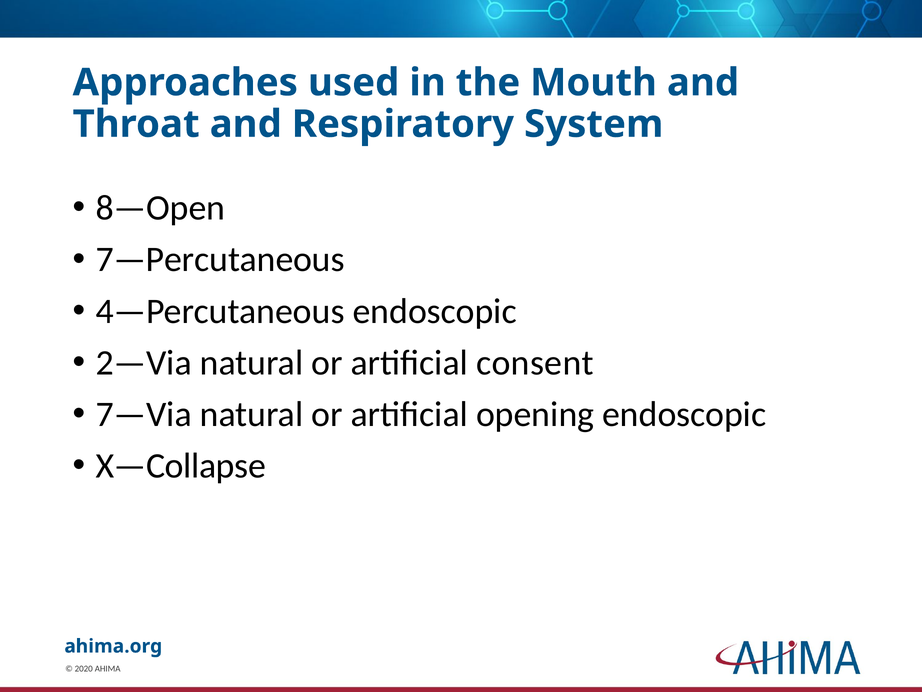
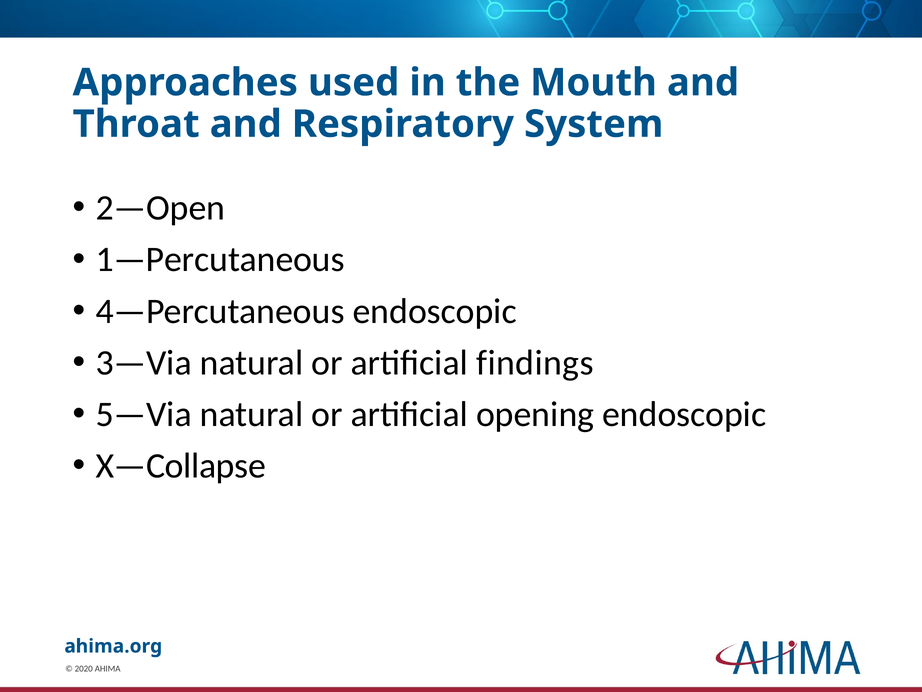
8—Open: 8—Open -> 2—Open
7—Percutaneous: 7—Percutaneous -> 1—Percutaneous
2—Via: 2—Via -> 3—Via
consent: consent -> findings
7—Via: 7—Via -> 5—Via
